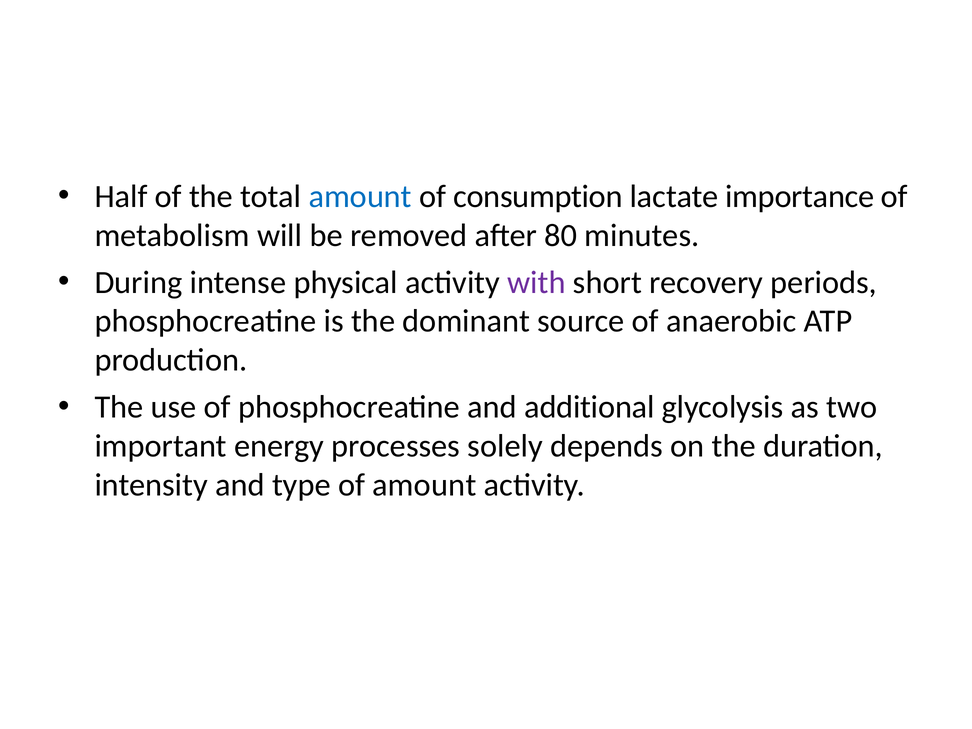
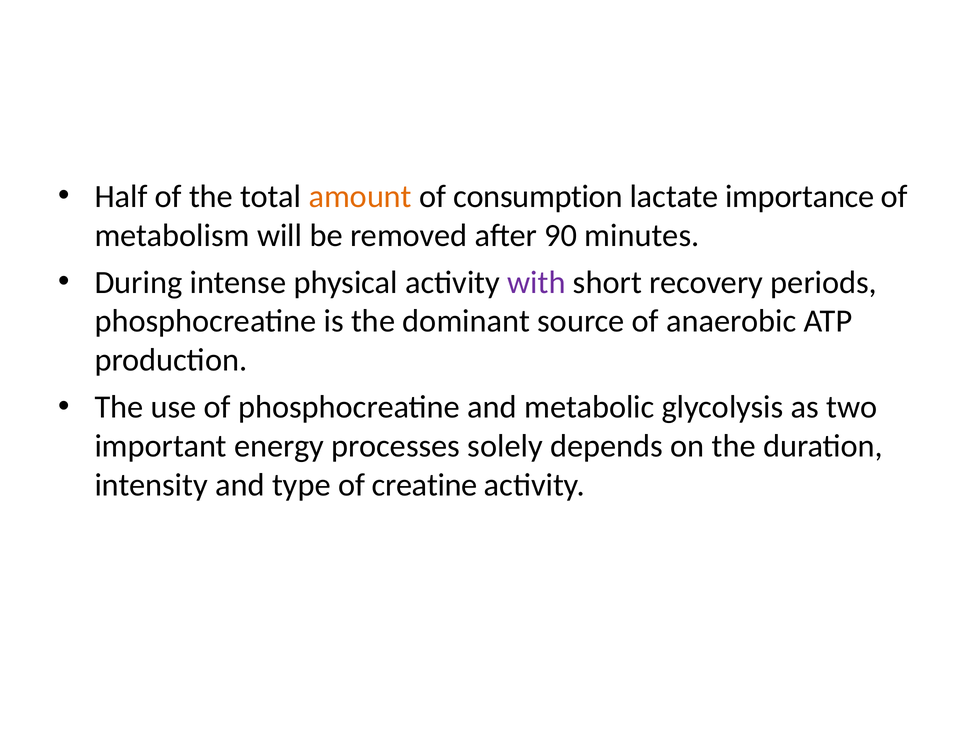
amount at (360, 197) colour: blue -> orange
80: 80 -> 90
additional: additional -> metabolic
of amount: amount -> creatine
